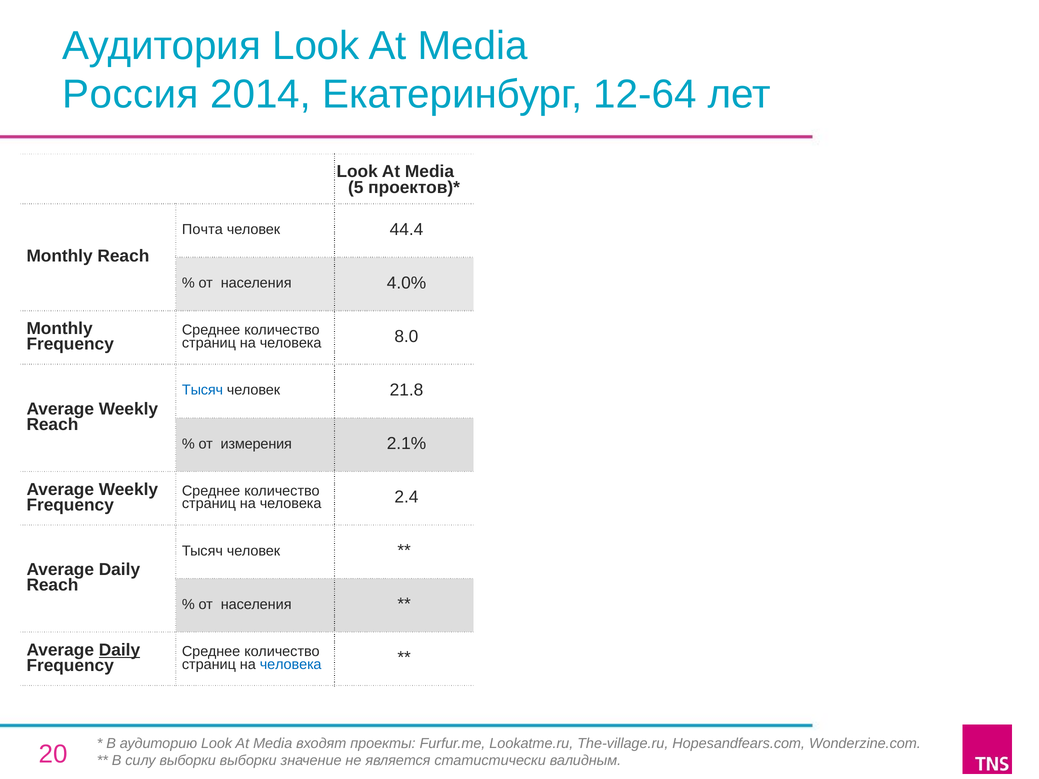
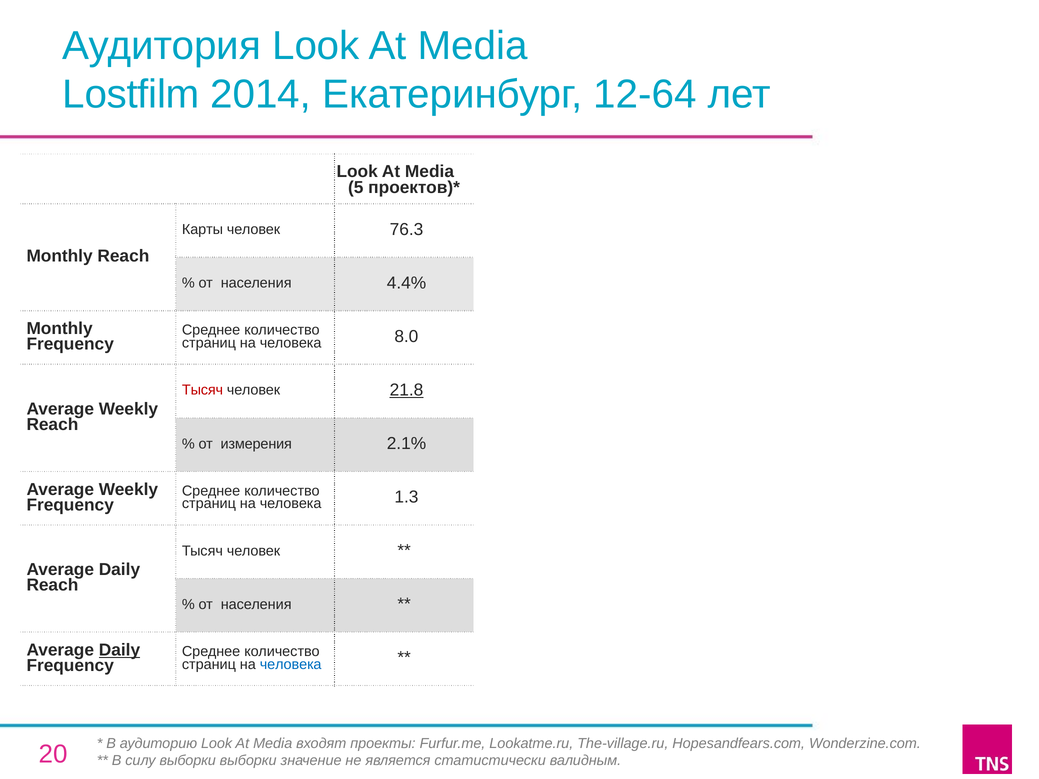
Россия: Россия -> Lostfilm
Почта: Почта -> Карты
44.4: 44.4 -> 76.3
4.0%: 4.0% -> 4.4%
Тысяч at (203, 390) colour: blue -> red
21.8 underline: none -> present
2.4: 2.4 -> 1.3
